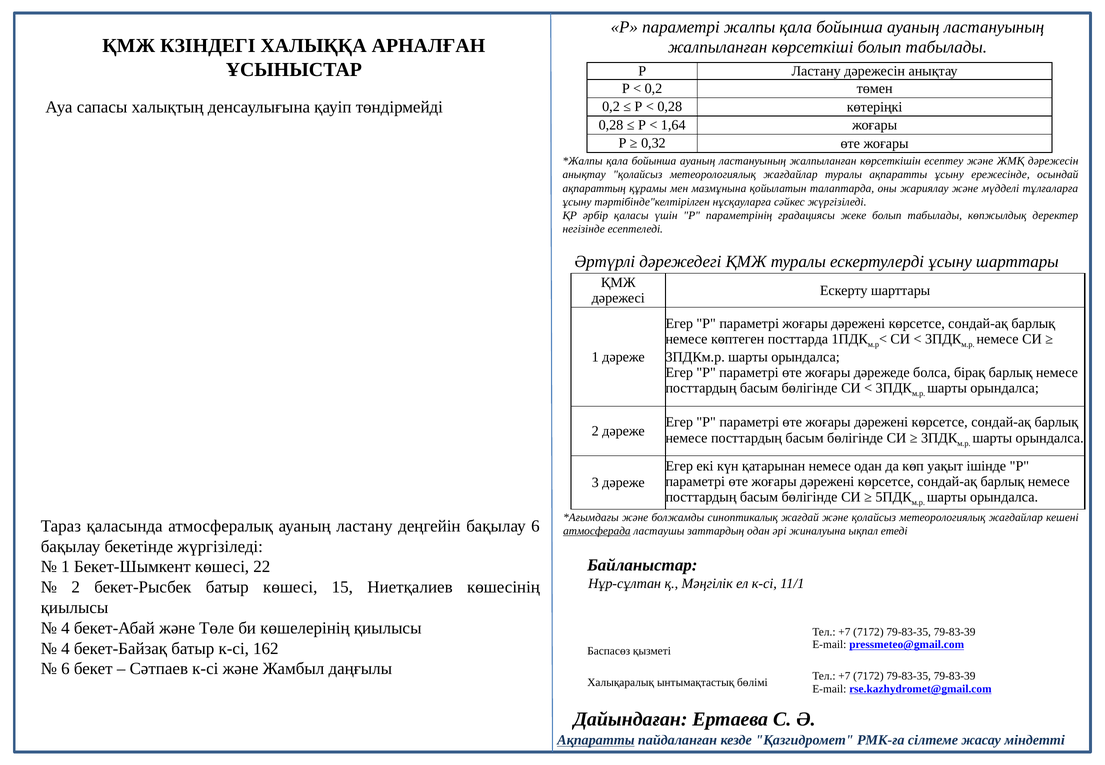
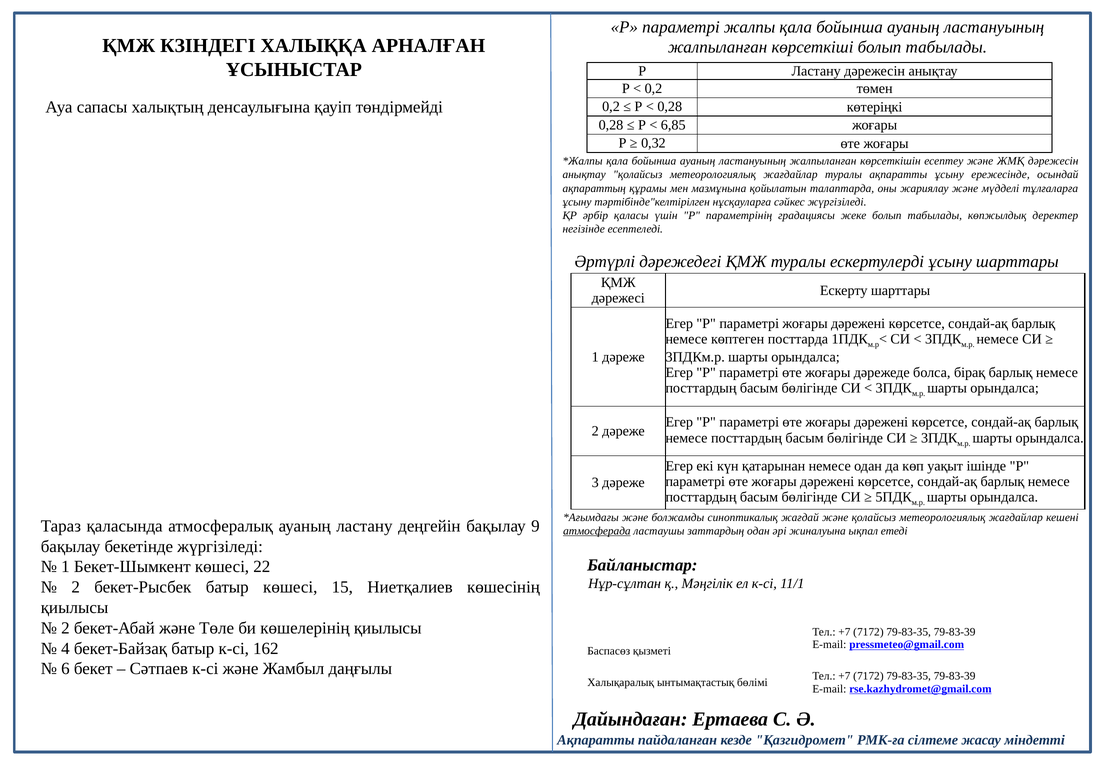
1,64: 1,64 -> 6,85
бақылау 6: 6 -> 9
4 at (65, 628): 4 -> 2
Ақпаратты at (596, 740) underline: present -> none
